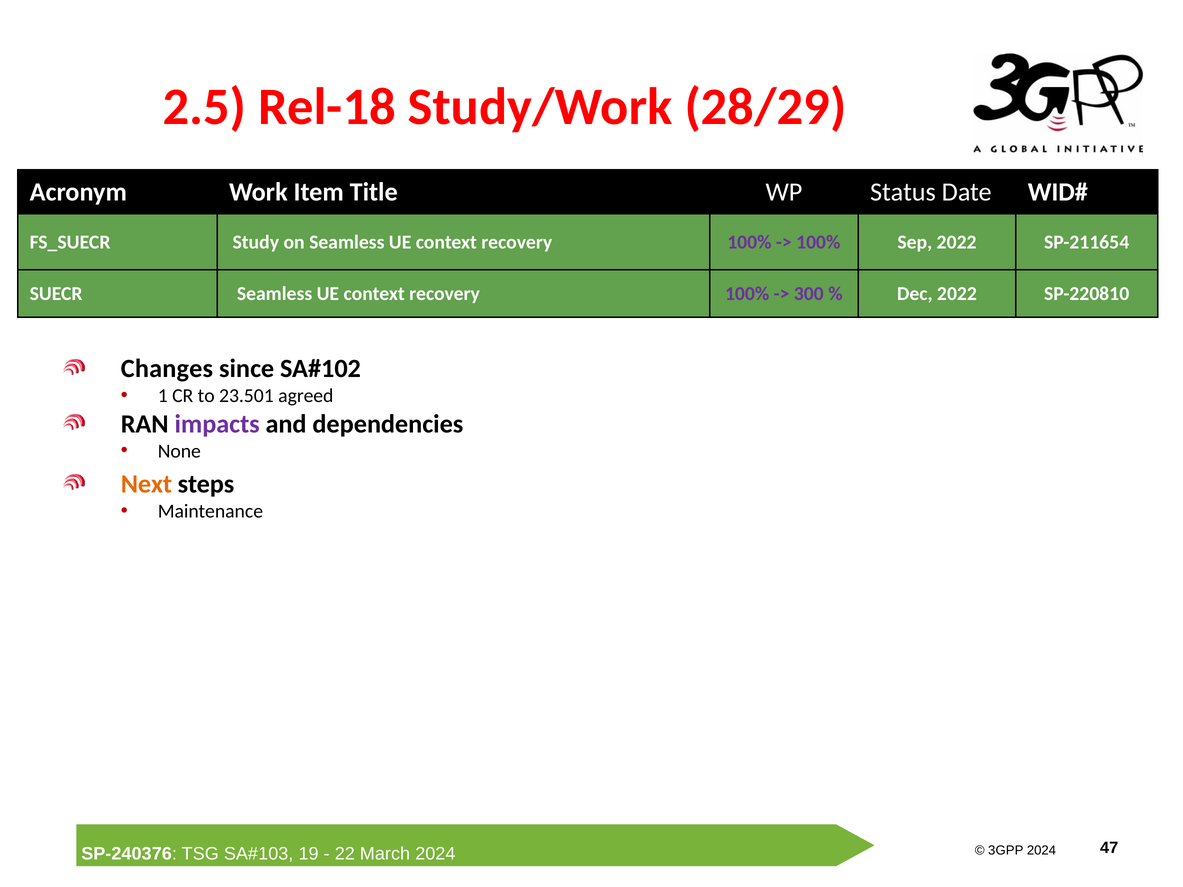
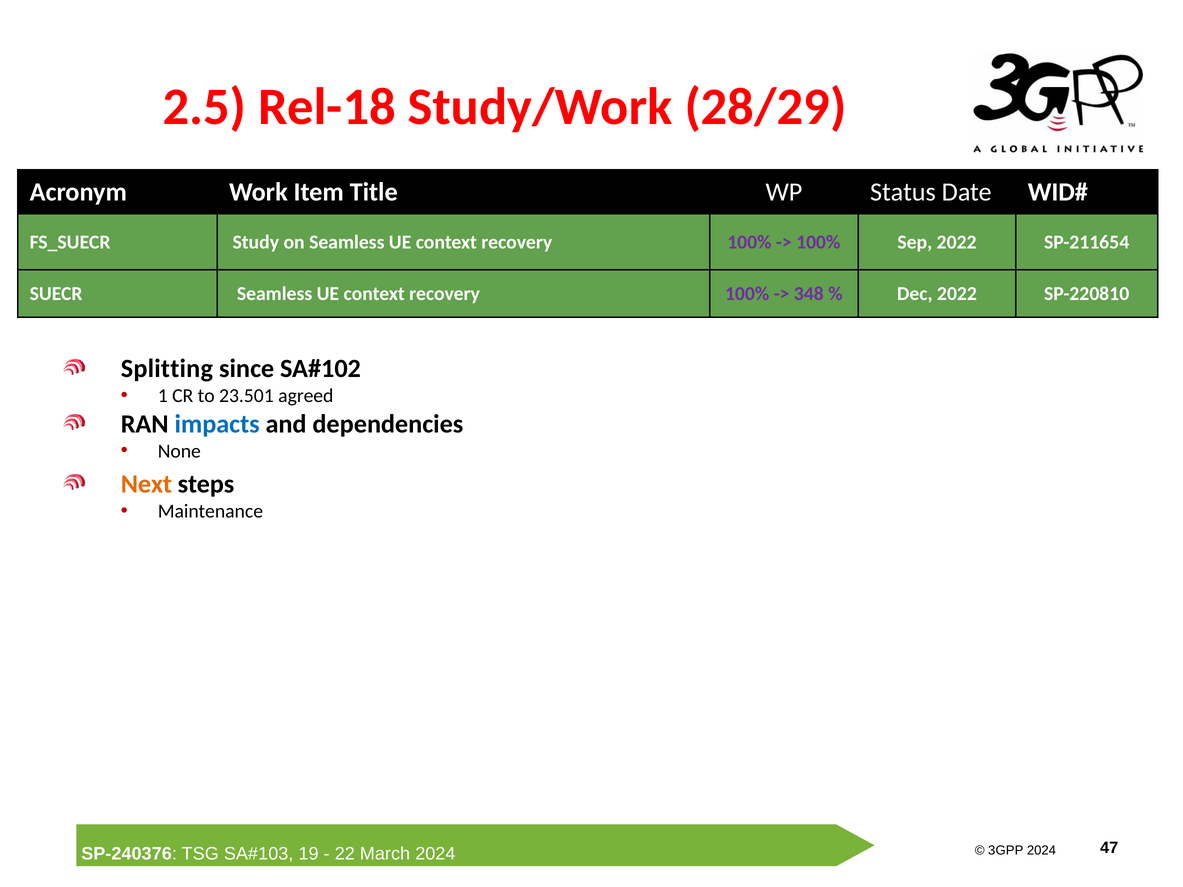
300: 300 -> 348
Changes: Changes -> Splitting
impacts colour: purple -> blue
